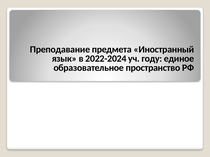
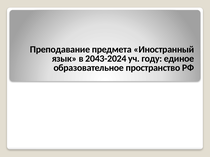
2022-2024: 2022-2024 -> 2043-2024
